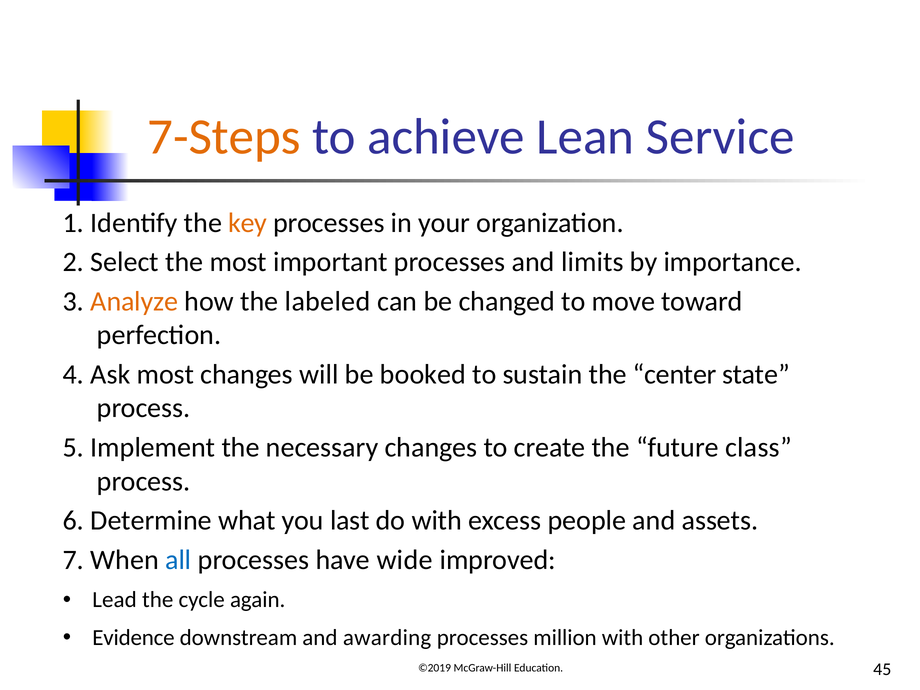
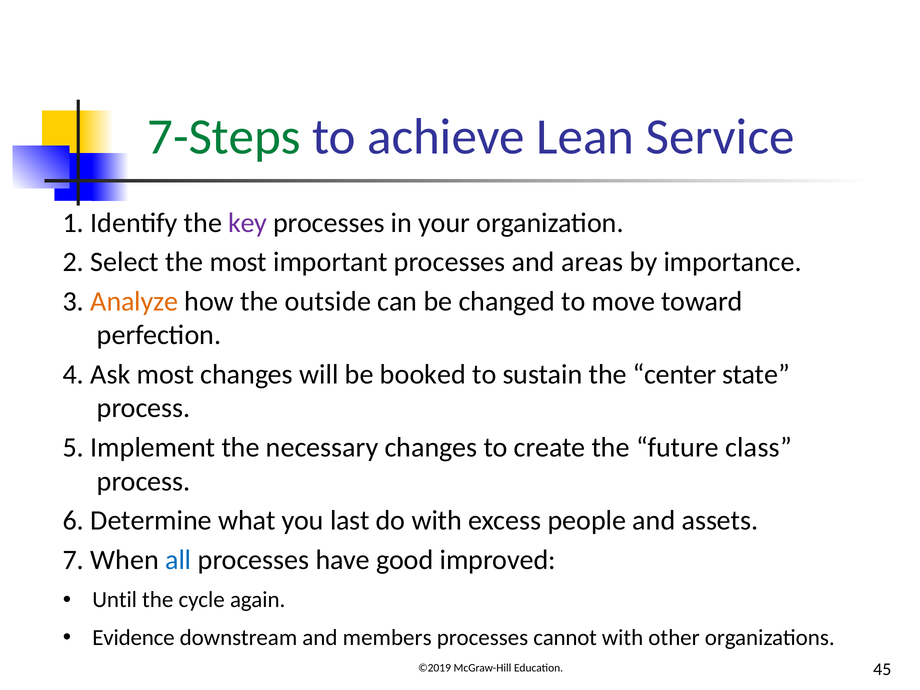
7-Steps colour: orange -> green
key colour: orange -> purple
limits: limits -> areas
labeled: labeled -> outside
wide: wide -> good
Lead: Lead -> Until
awarding: awarding -> members
million: million -> cannot
